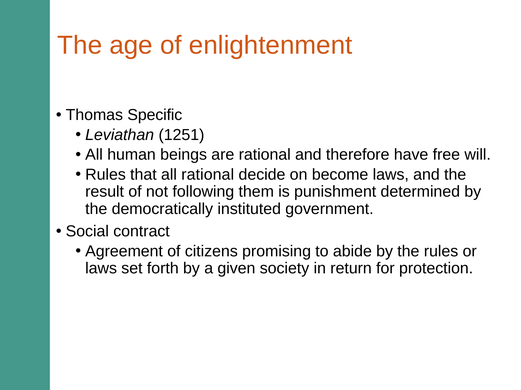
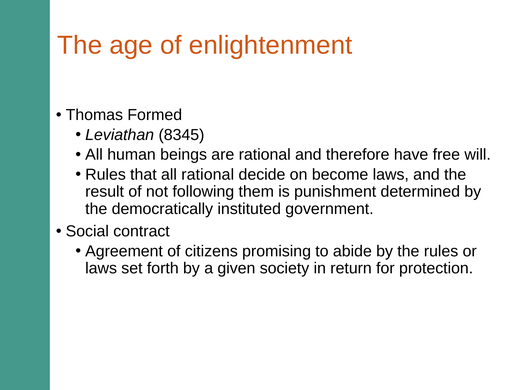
Specific: Specific -> Formed
1251: 1251 -> 8345
